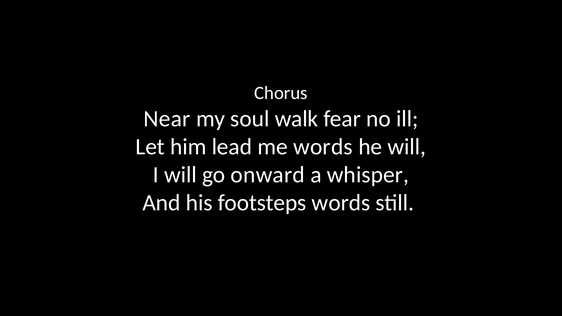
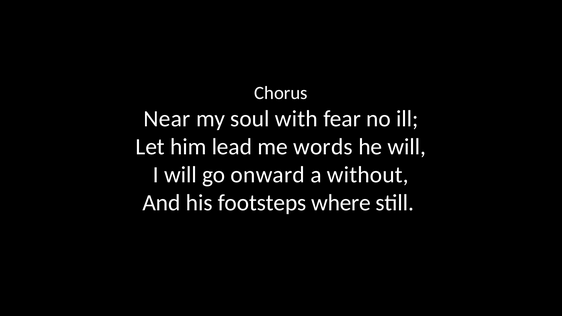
walk: walk -> with
whisper: whisper -> without
footsteps words: words -> where
